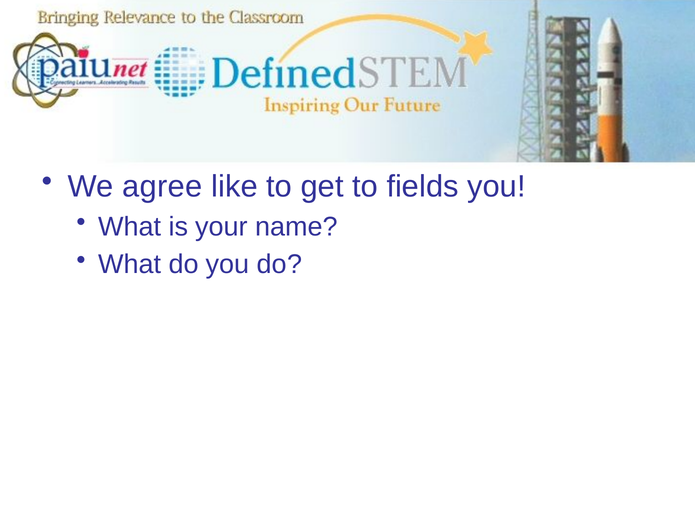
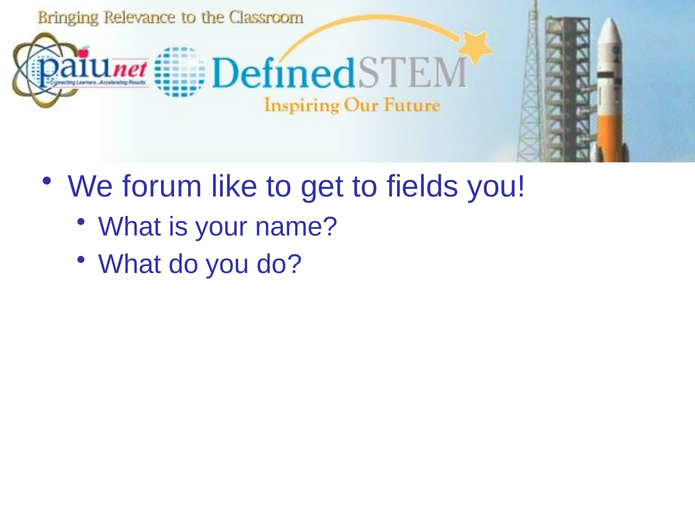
agree: agree -> forum
